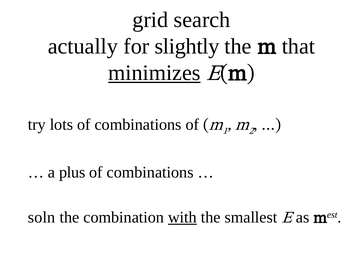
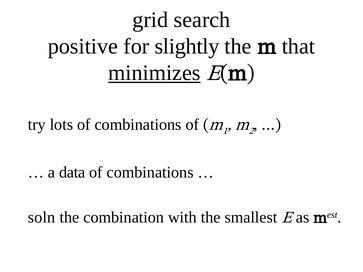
actually: actually -> positive
plus: plus -> data
with underline: present -> none
